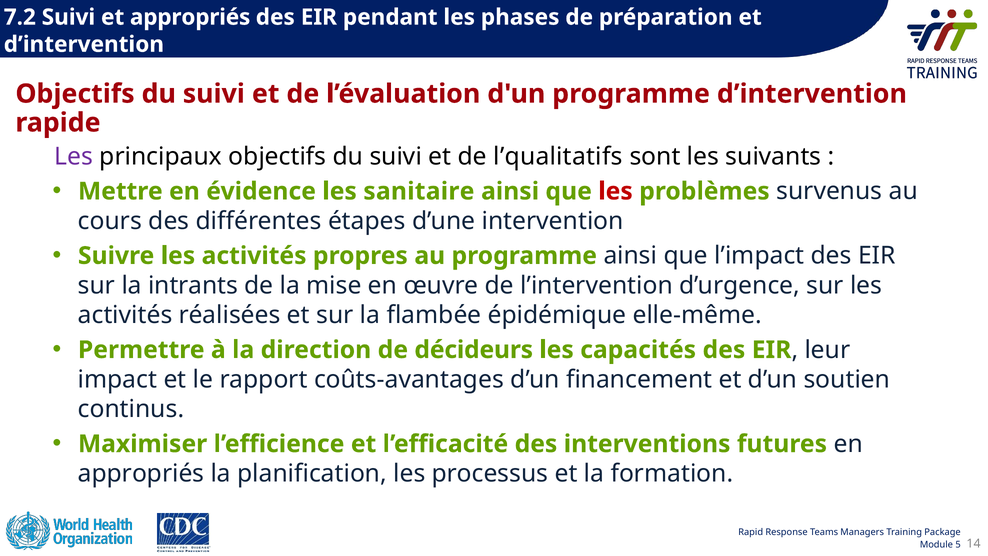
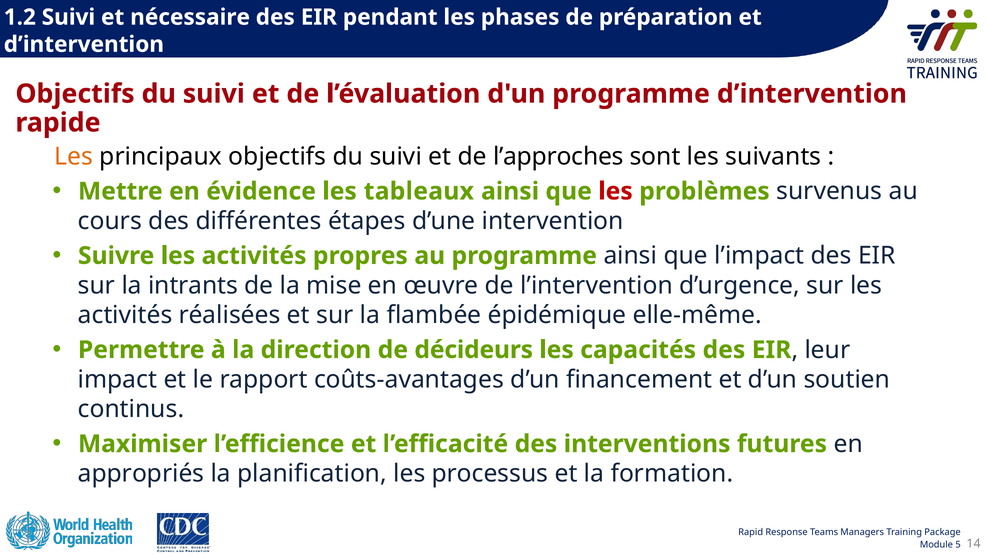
7.2: 7.2 -> 1.2
et appropriés: appropriés -> nécessaire
Les at (74, 156) colour: purple -> orange
l’qualitatifs: l’qualitatifs -> l’approches
sanitaire: sanitaire -> tableaux
